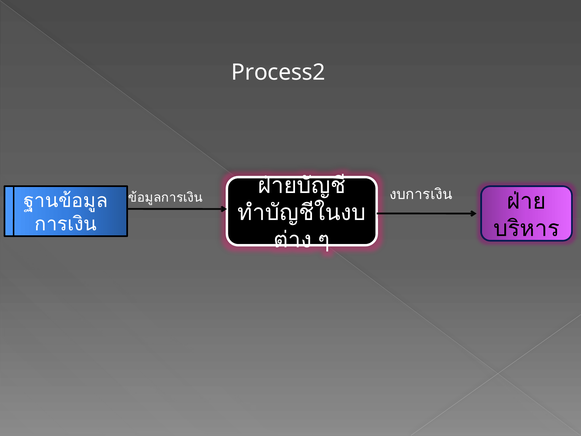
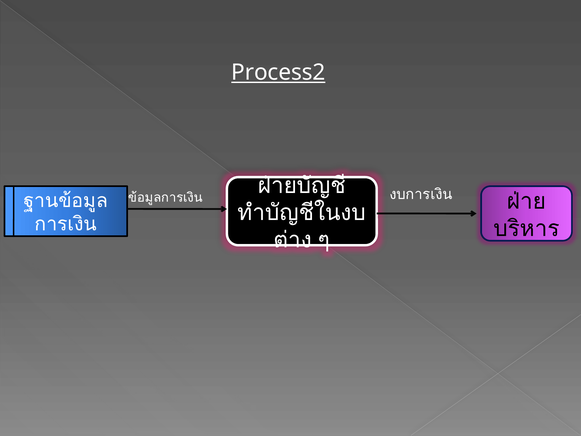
Process2 underline: none -> present
